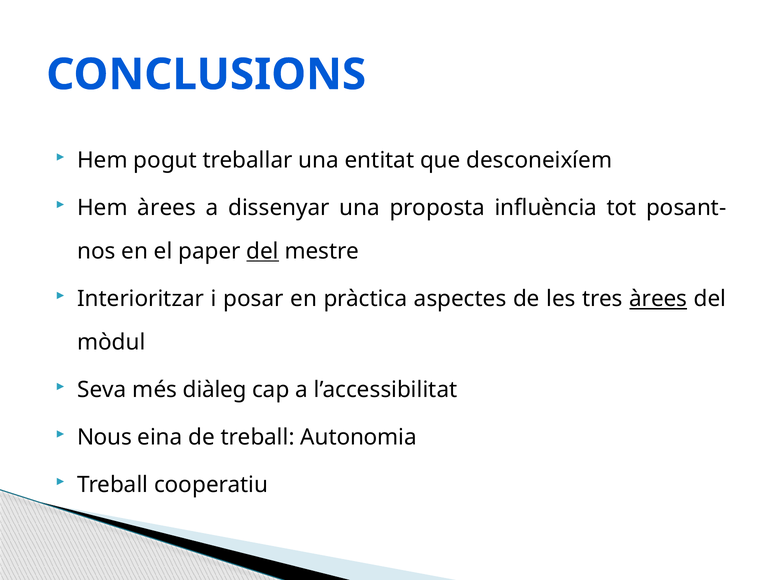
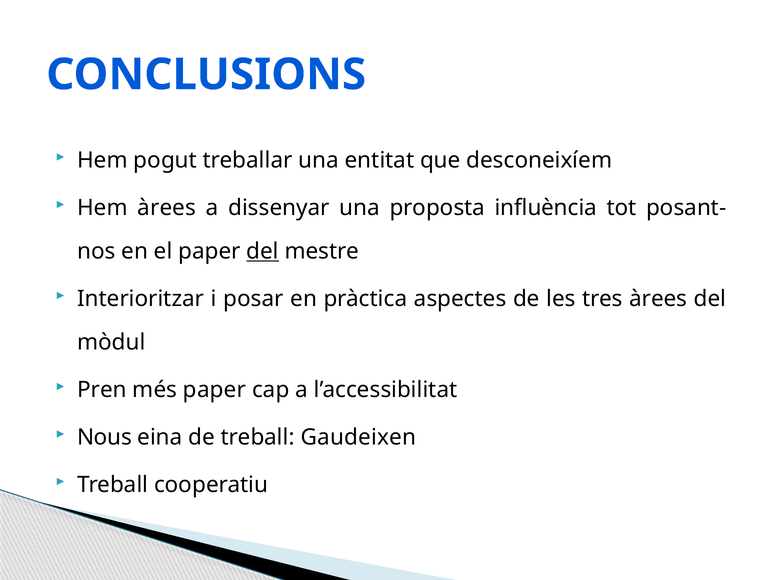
àrees at (658, 299) underline: present -> none
Seva: Seva -> Pren
més diàleg: diàleg -> paper
Autonomia: Autonomia -> Gaudeixen
